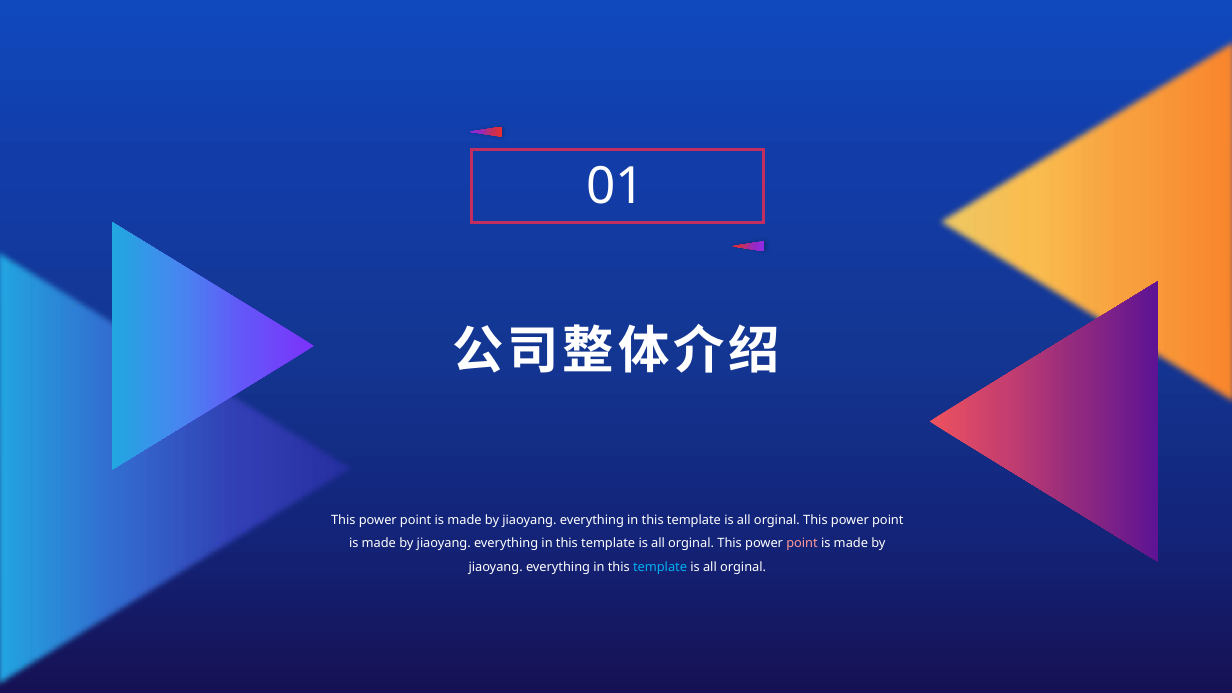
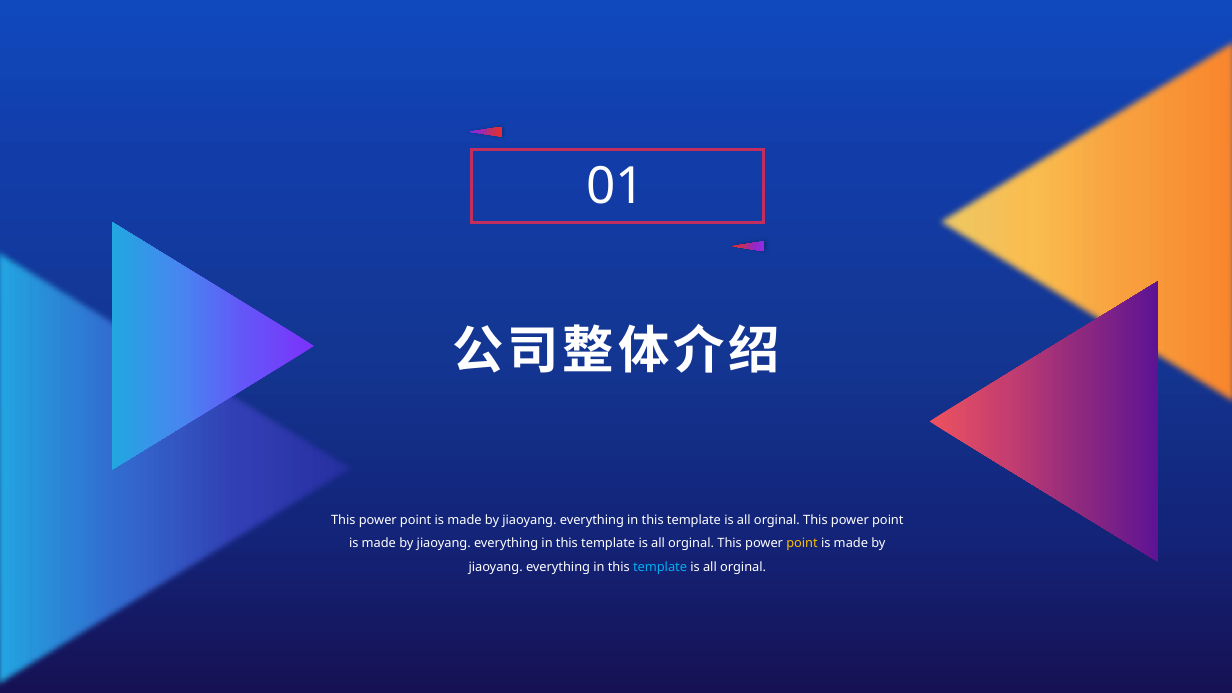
point at (802, 544) colour: pink -> yellow
